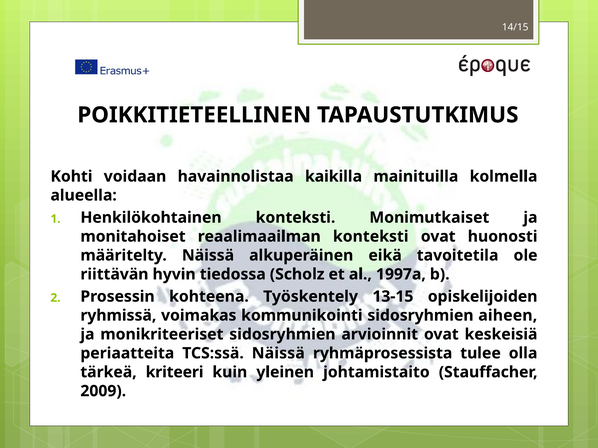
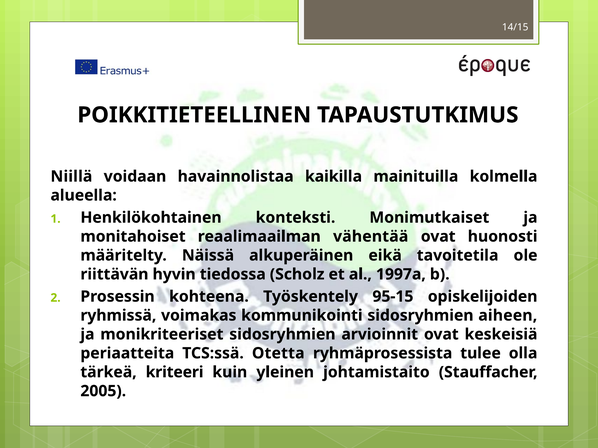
Kohti: Kohti -> Niillä
reaalimaailman konteksti: konteksti -> vähentää
13-15: 13-15 -> 95-15
TCS:ssä Näissä: Näissä -> Otetta
2009: 2009 -> 2005
